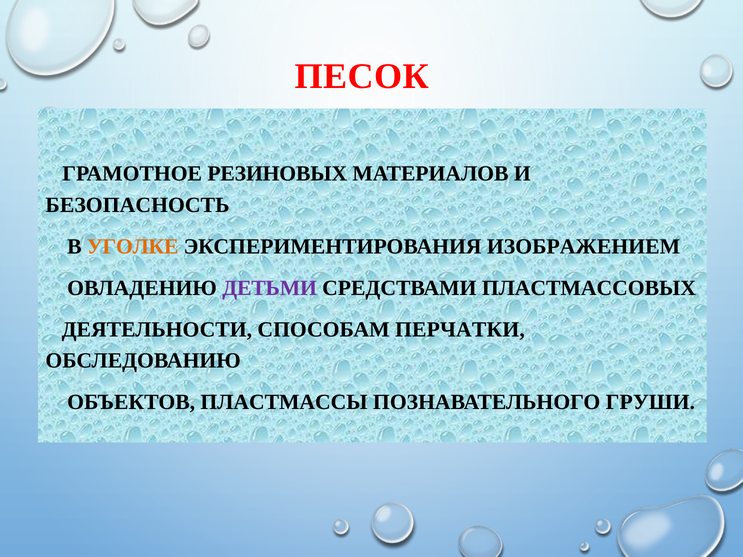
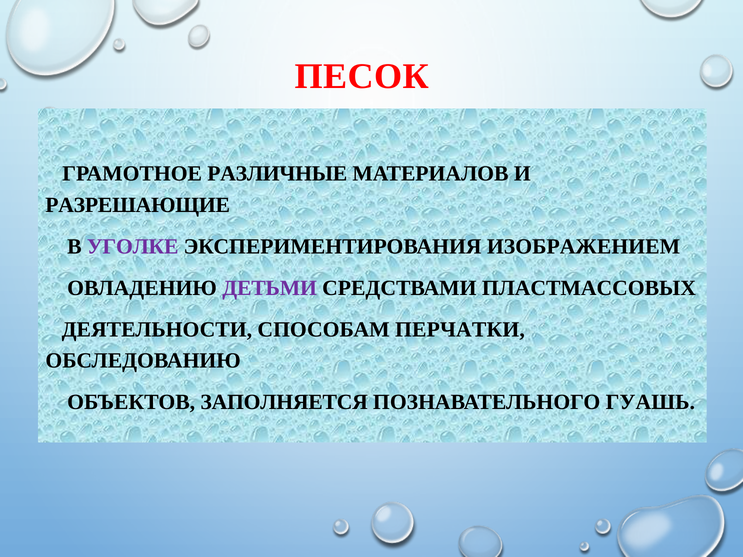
РЕЗИНОВЫХ: РЕЗИНОВЫХ -> РАЗЛИЧНЫЕ
БЕЗОПАСНОСТЬ: БЕЗОПАСНОСТЬ -> РАЗРЕШАЮЩИЕ
УГОЛКЕ colour: orange -> purple
ПЛАСТМАССЫ: ПЛАСТМАССЫ -> ЗАПОЛНЯЕТСЯ
ГРУШИ: ГРУШИ -> ГУАШЬ
